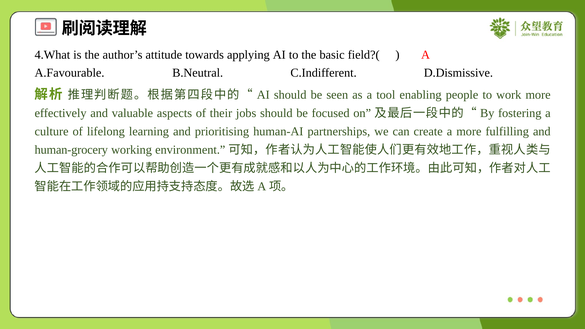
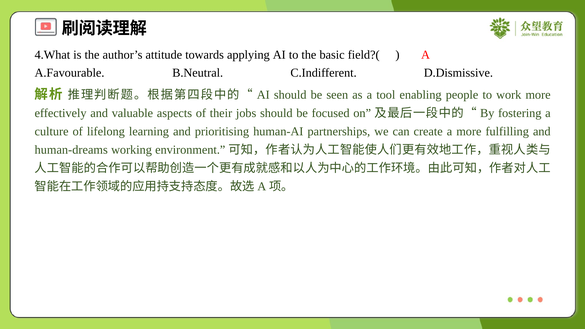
human-grocery: human-grocery -> human-dreams
